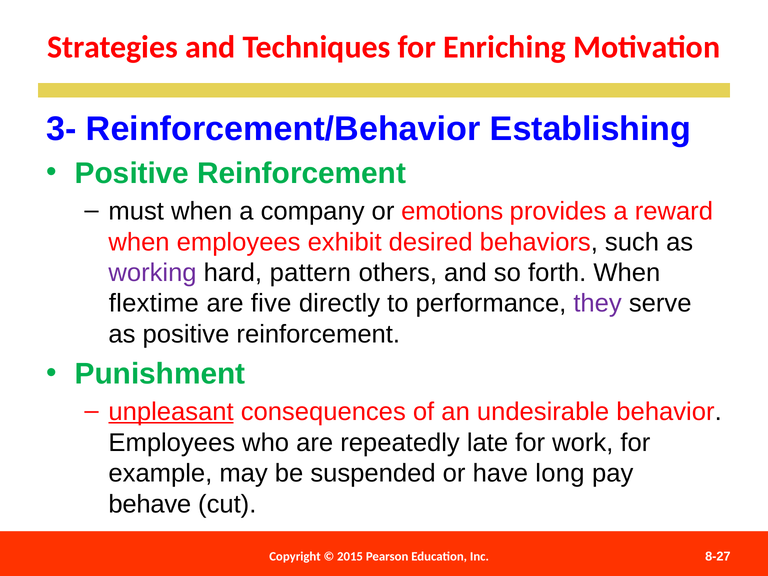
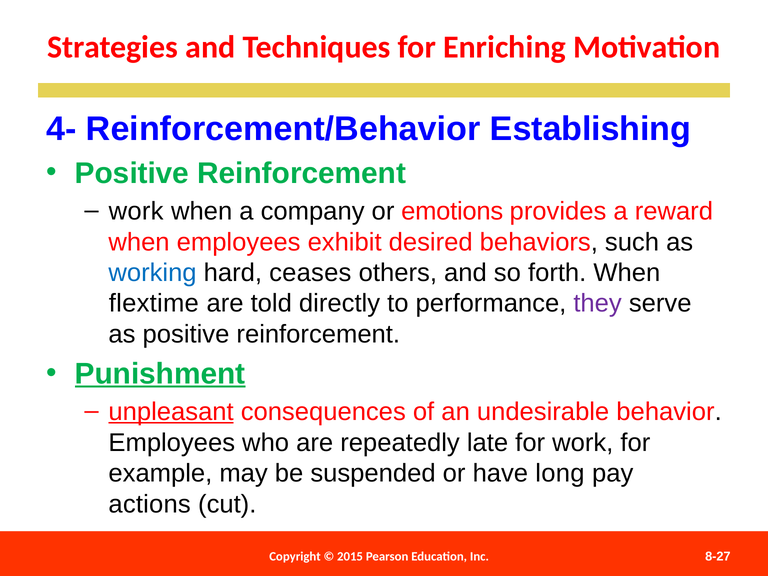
3-: 3- -> 4-
must at (136, 211): must -> work
working colour: purple -> blue
pattern: pattern -> ceases
five: five -> told
Punishment underline: none -> present
behave: behave -> actions
